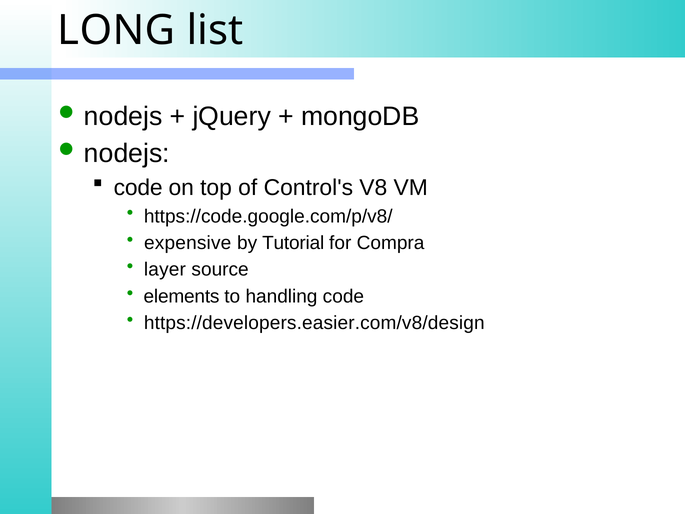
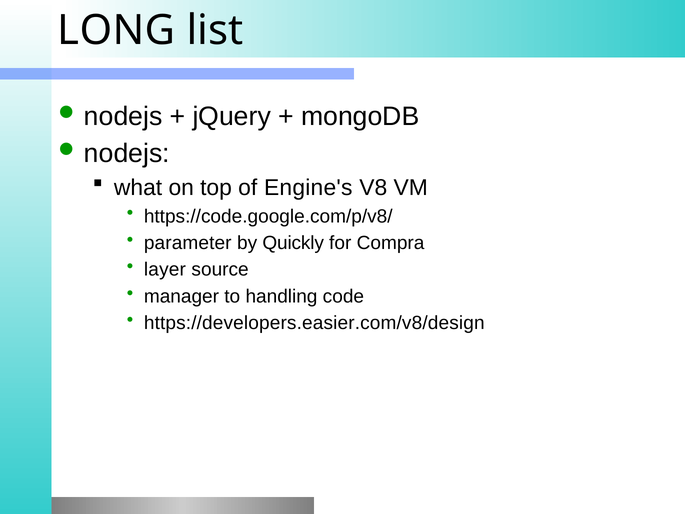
code at (138, 187): code -> what
Control's: Control's -> Engine's
expensive: expensive -> parameter
Tutorial: Tutorial -> Quickly
elements: elements -> manager
